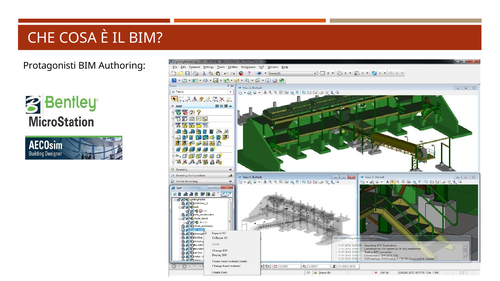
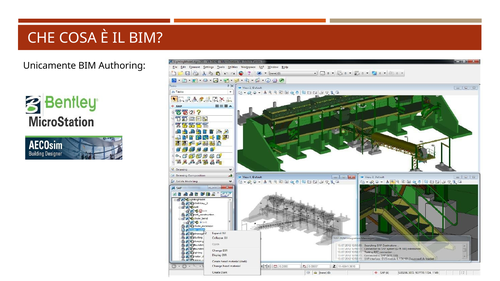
Protagonisti: Protagonisti -> Unicamente
